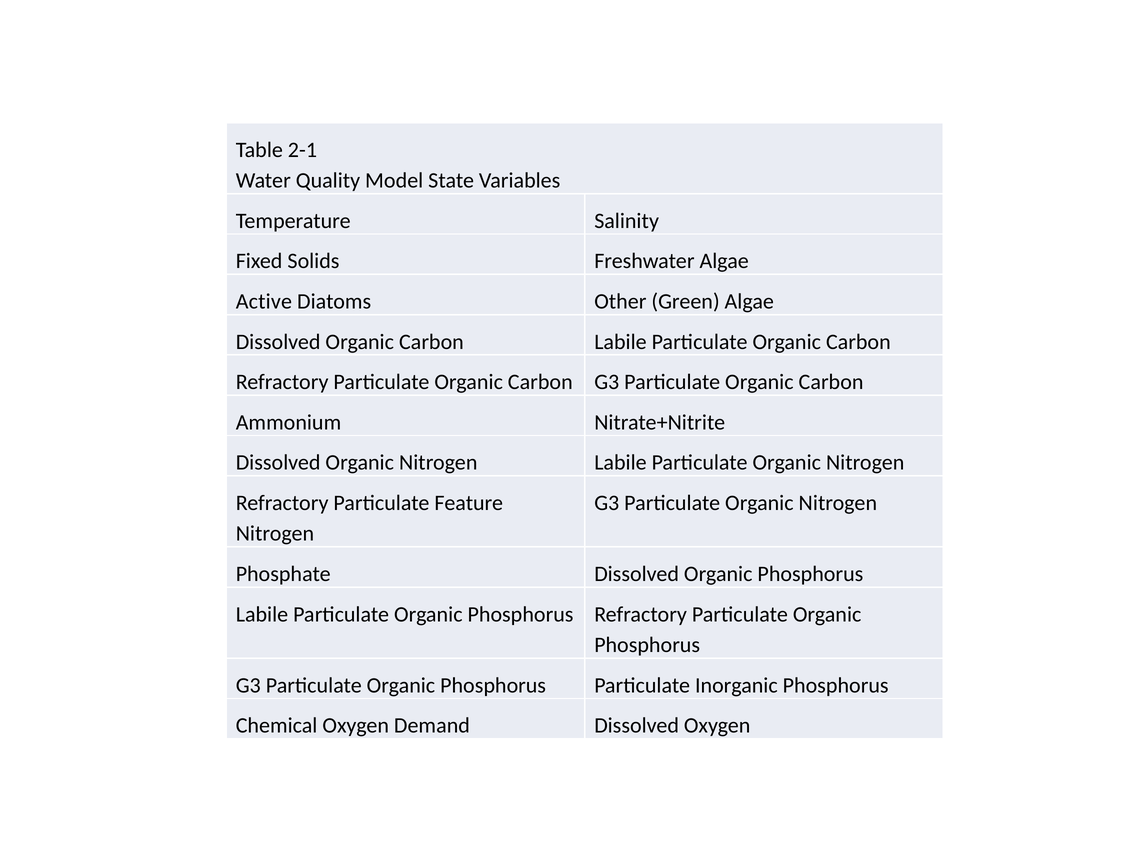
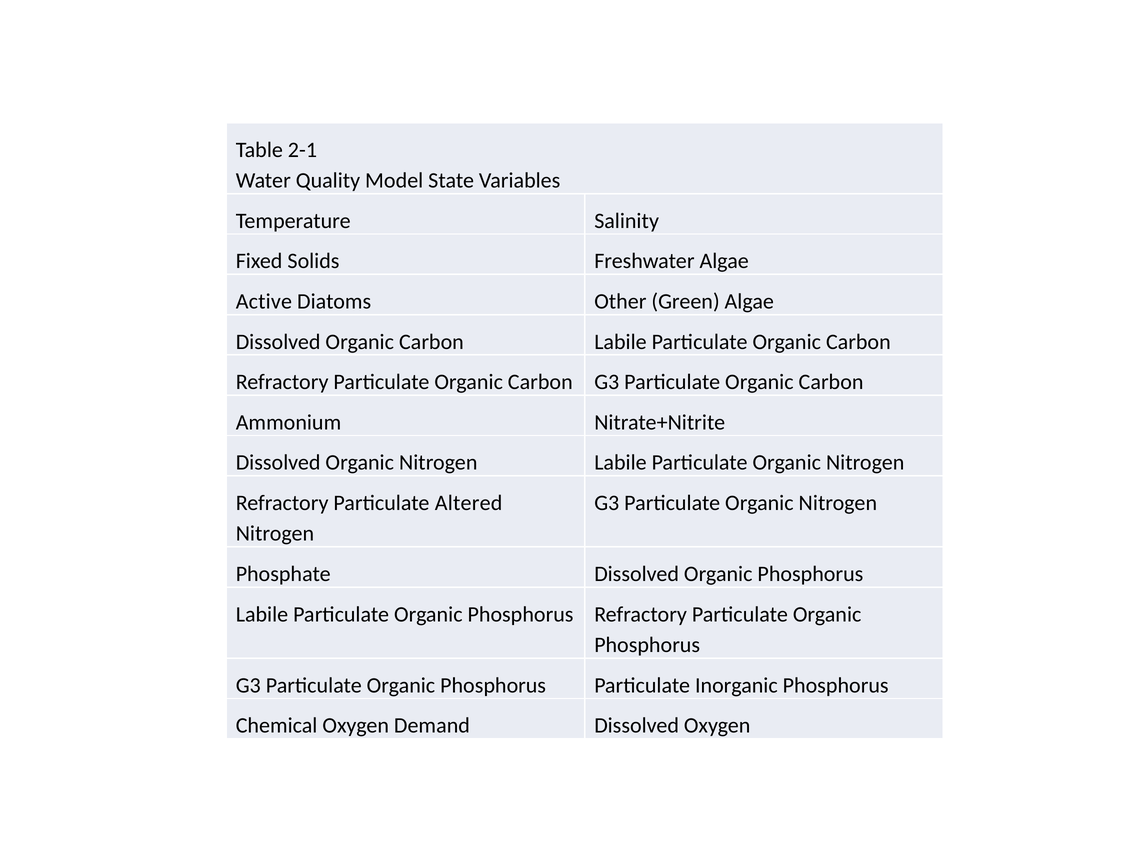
Feature: Feature -> Altered
